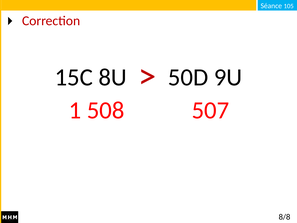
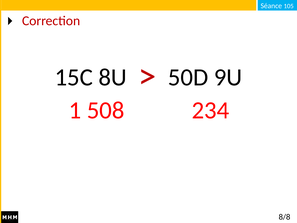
507: 507 -> 234
